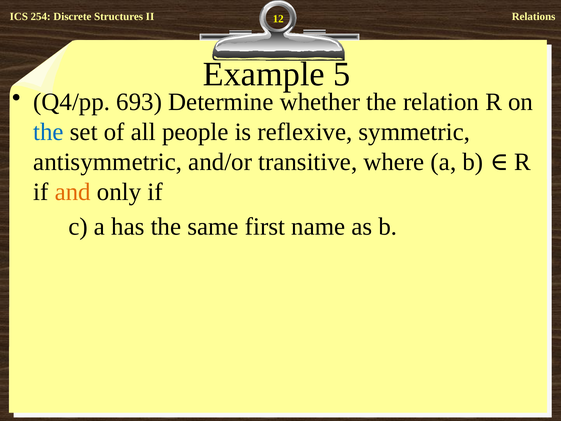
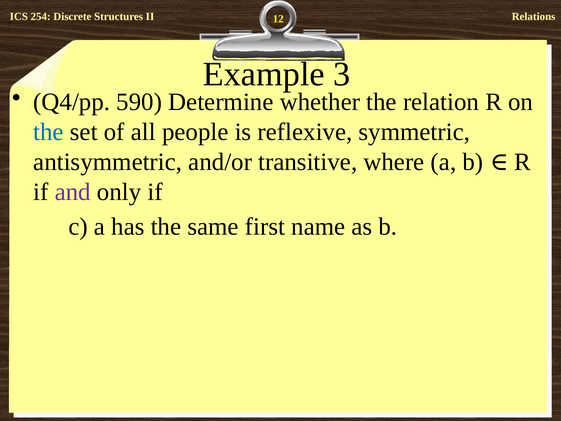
5: 5 -> 3
693: 693 -> 590
and colour: orange -> purple
